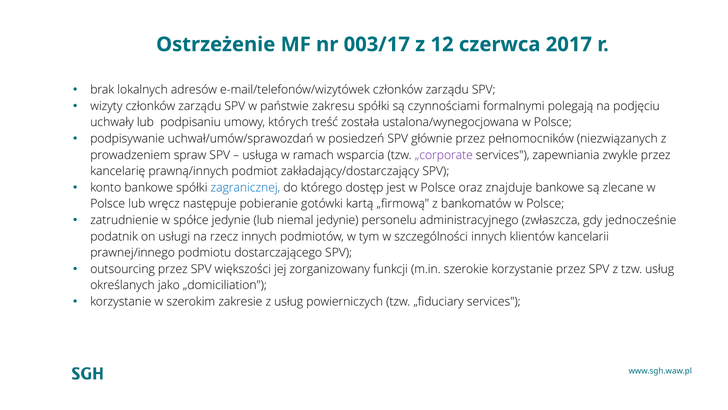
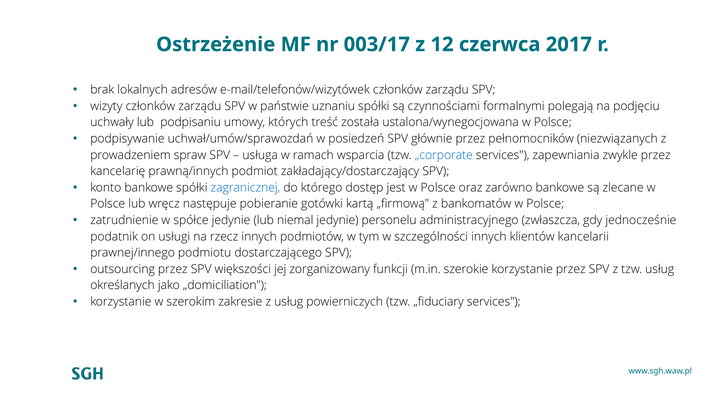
zakresu: zakresu -> uznaniu
„corporate colour: purple -> blue
znajduje: znajduje -> zarówno
